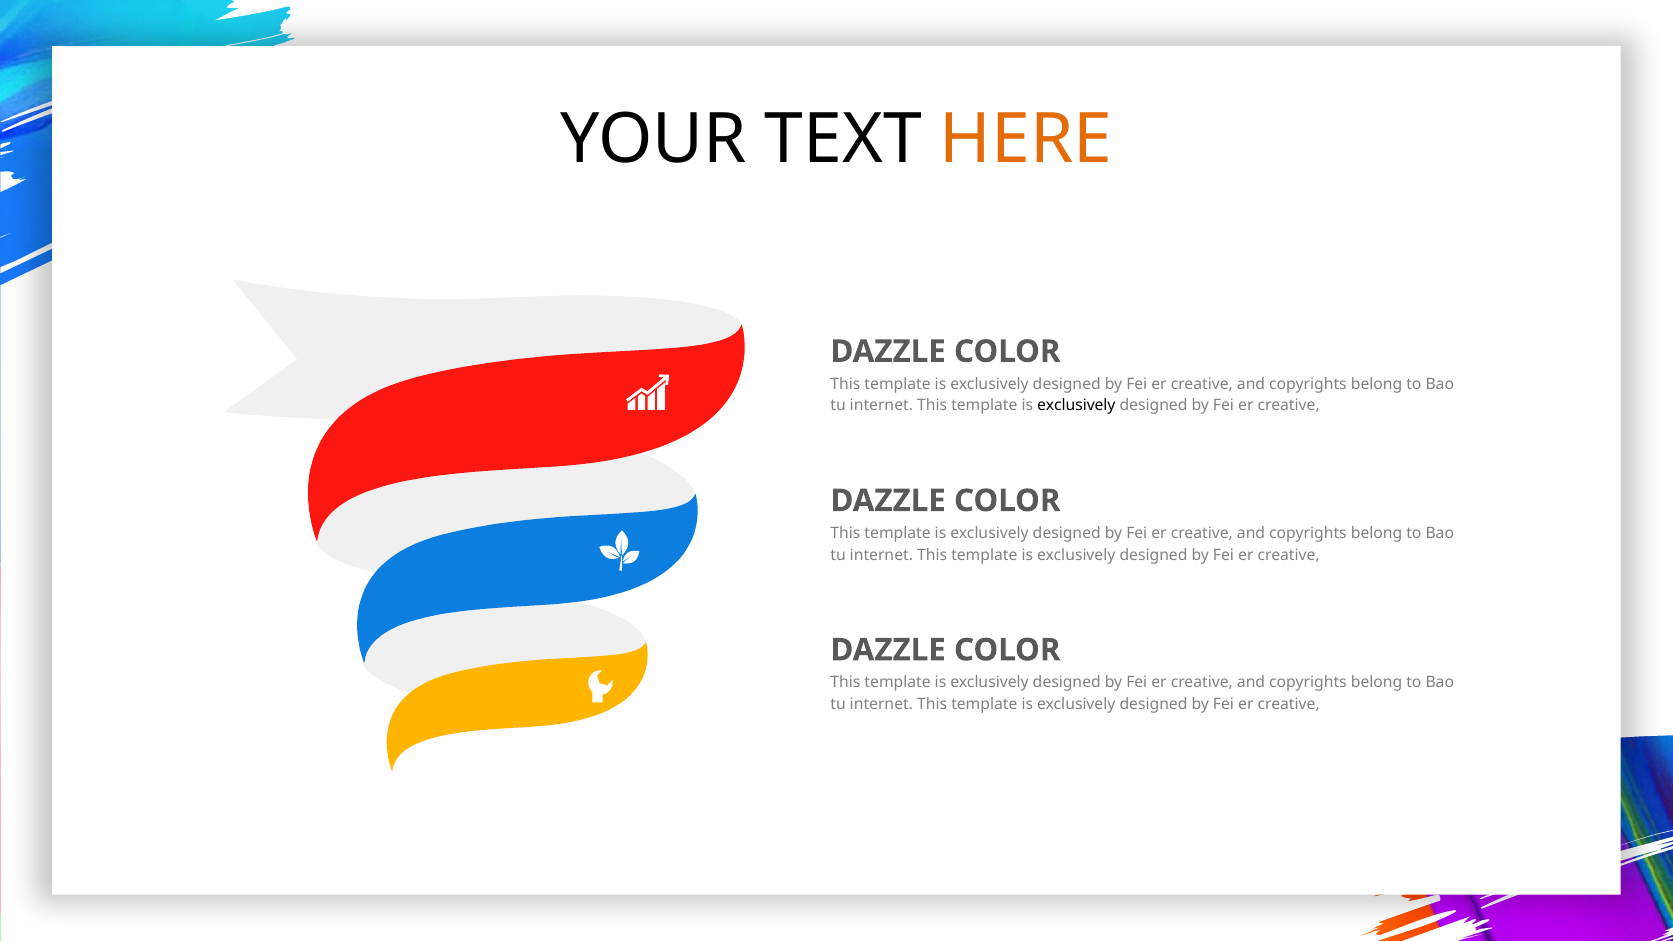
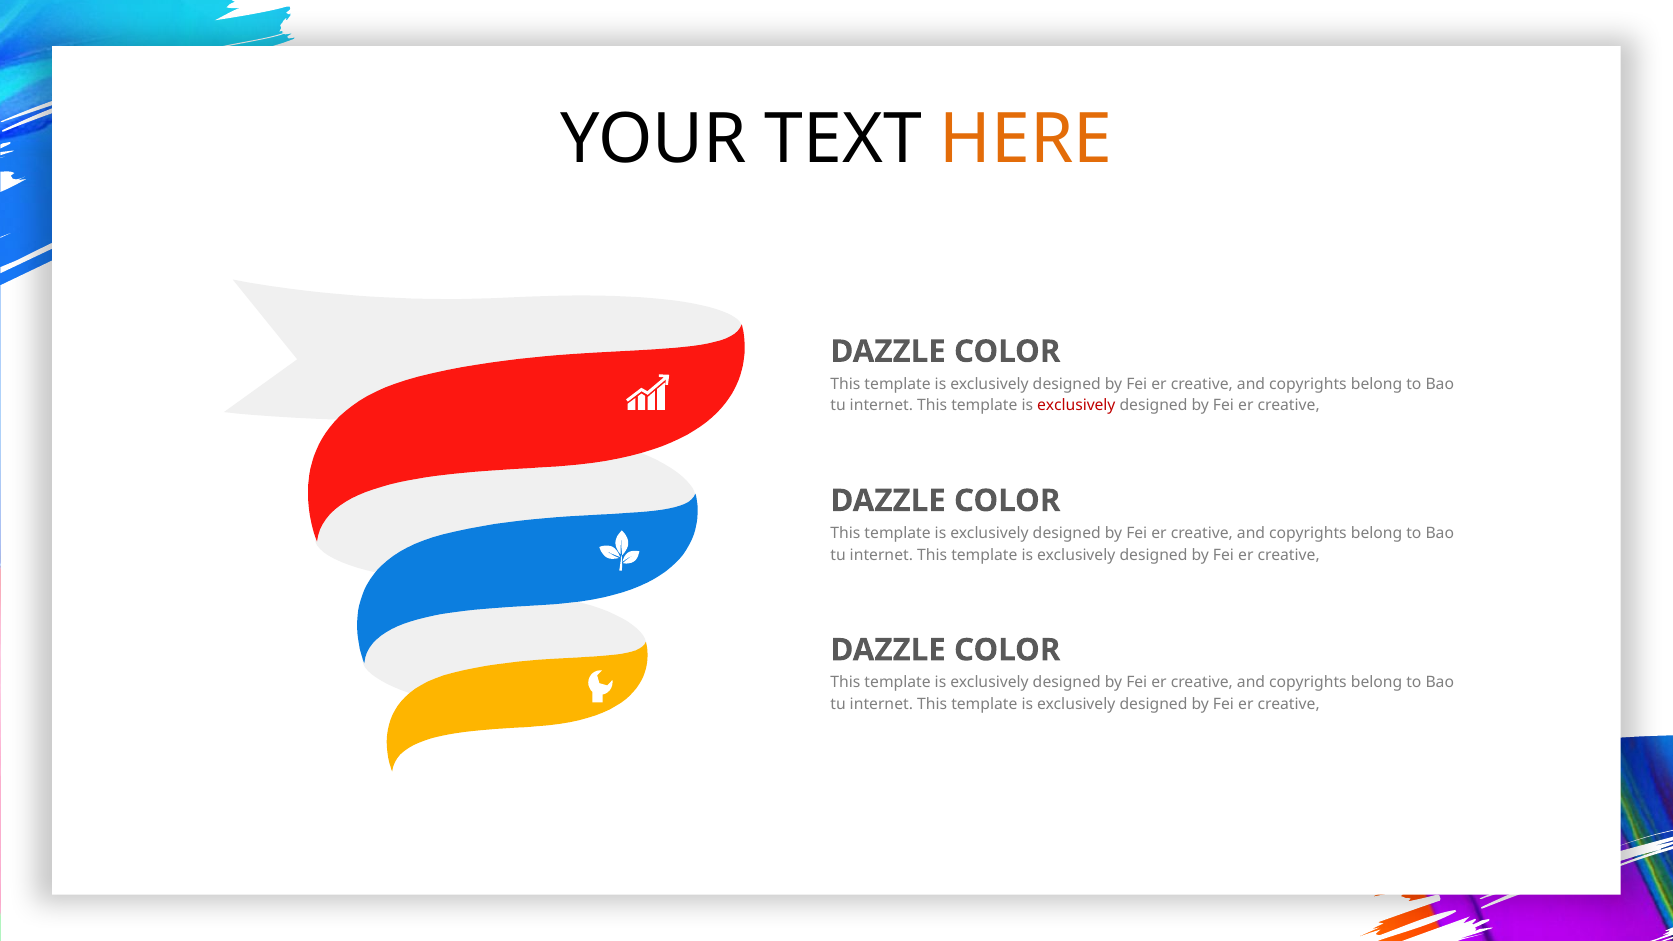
exclusively at (1076, 406) colour: black -> red
